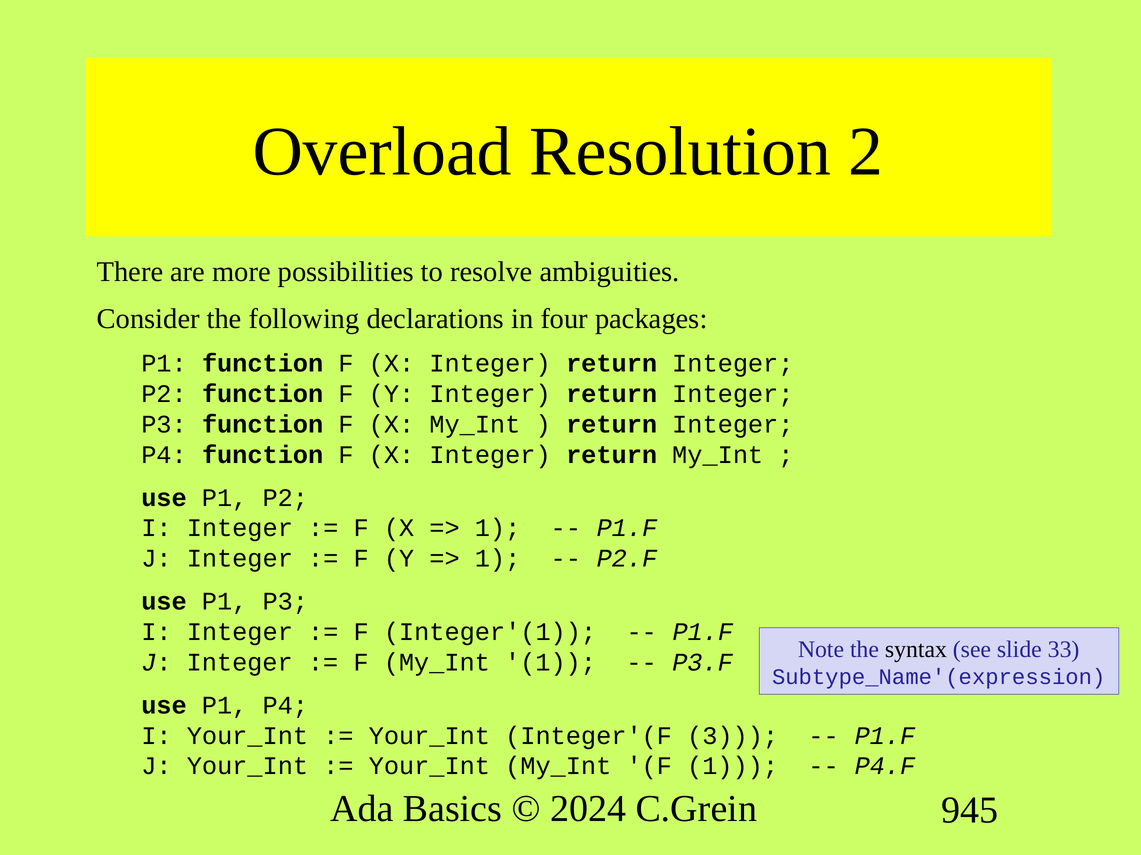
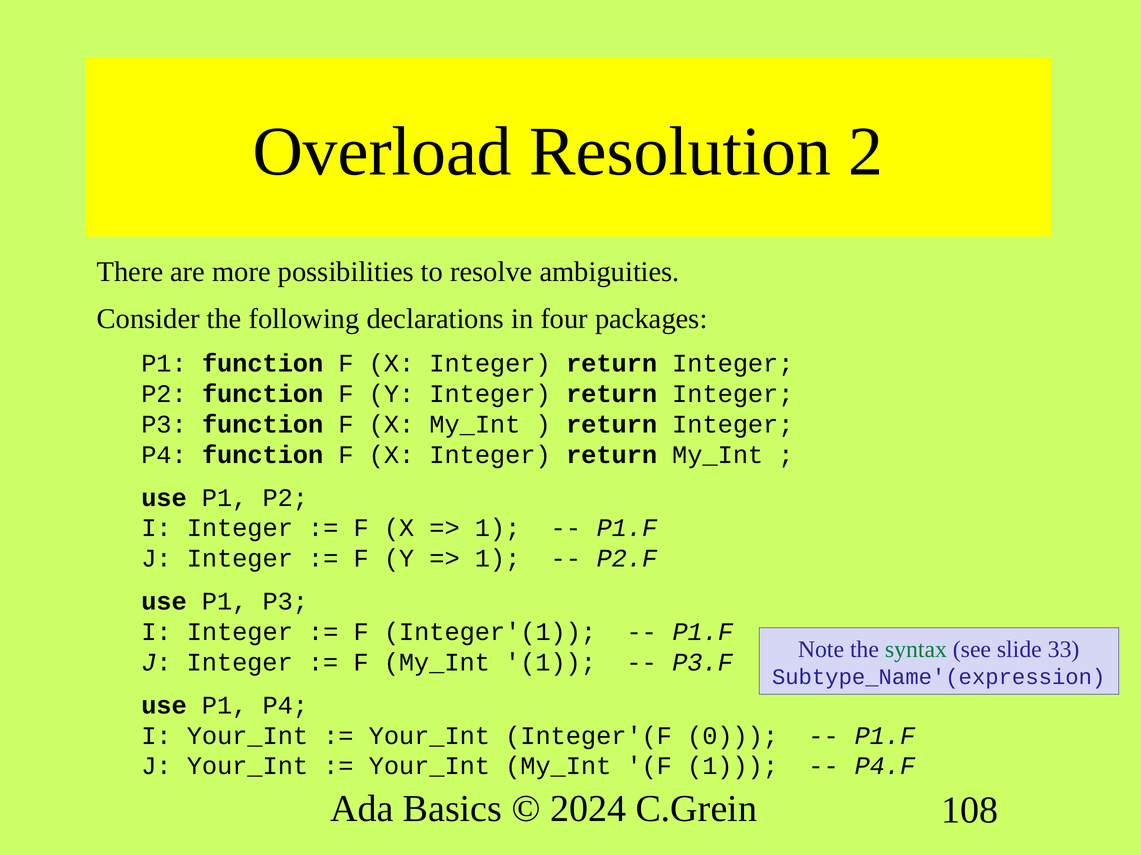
syntax colour: black -> green
3: 3 -> 0
945: 945 -> 108
